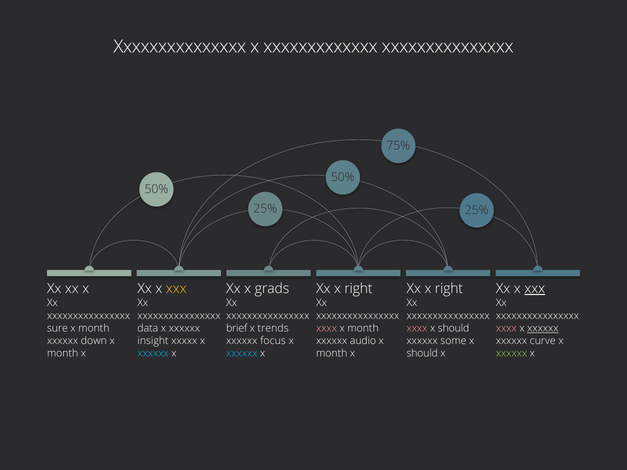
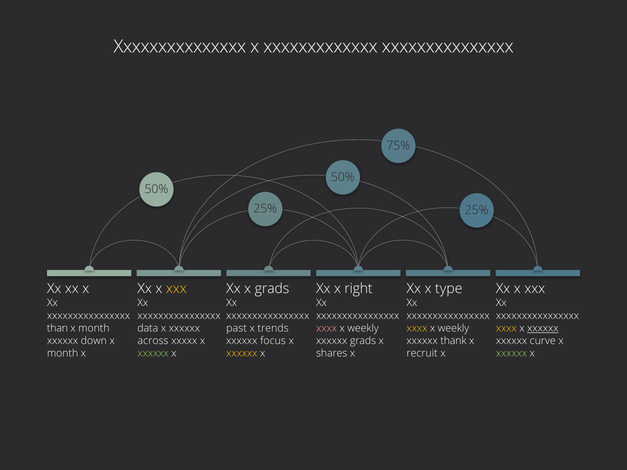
right at (449, 289): right -> type
xxx at (535, 289) underline: present -> none
sure: sure -> than
brief: brief -> past
month at (363, 328): month -> weekly
xxxx at (417, 328) colour: pink -> yellow
should at (454, 328): should -> weekly
xxxx at (506, 328) colour: pink -> yellow
insight: insight -> across
xxxxxx audio: audio -> grads
some: some -> thank
xxxxxx at (153, 353) colour: light blue -> light green
xxxxxx at (242, 353) colour: light blue -> yellow
month at (332, 353): month -> shares
should at (422, 353): should -> recruit
